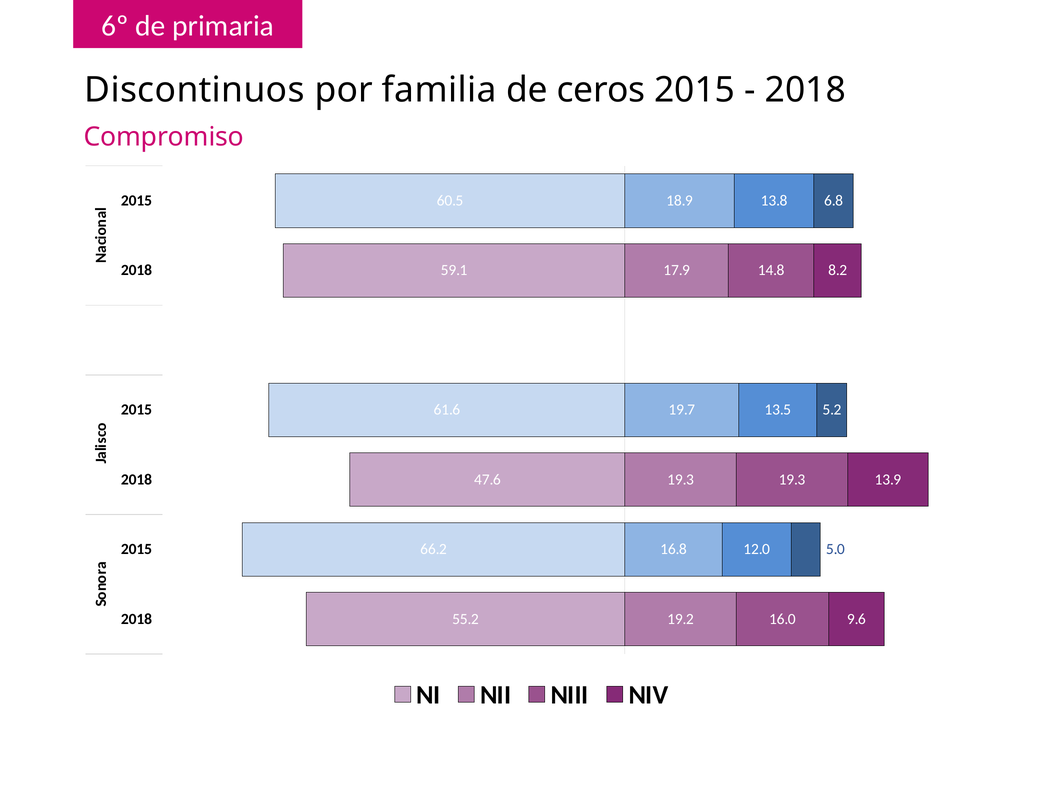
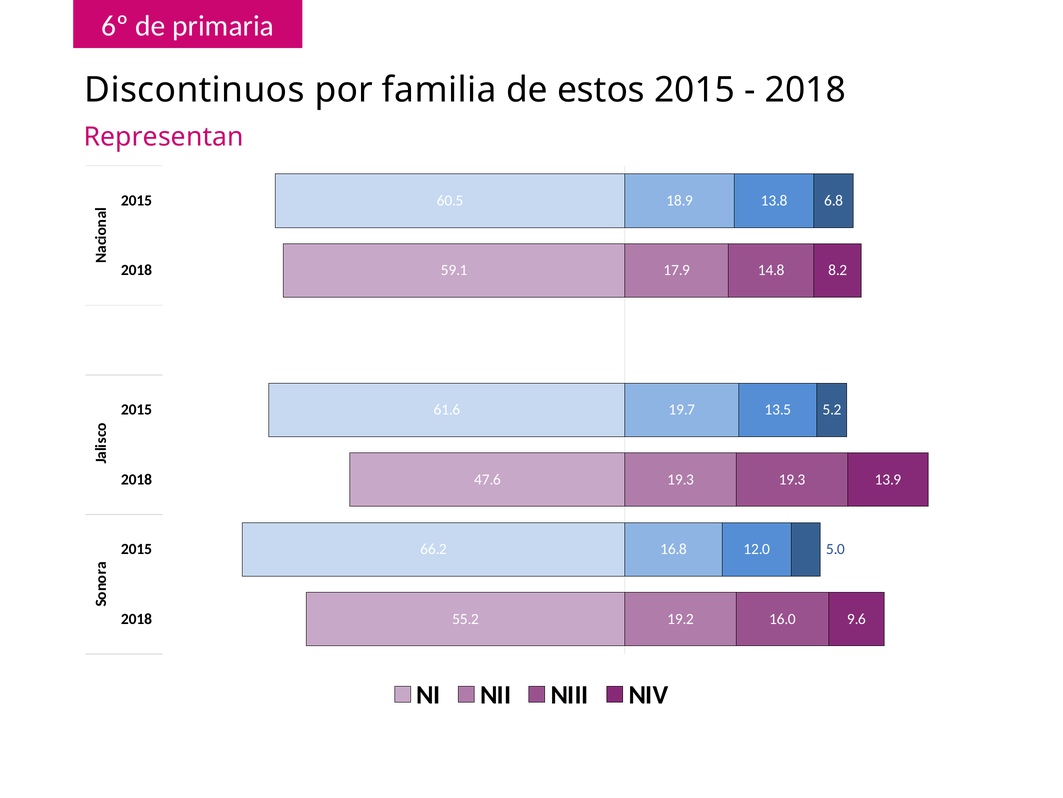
ceros: ceros -> estos
Compromiso: Compromiso -> Representan
